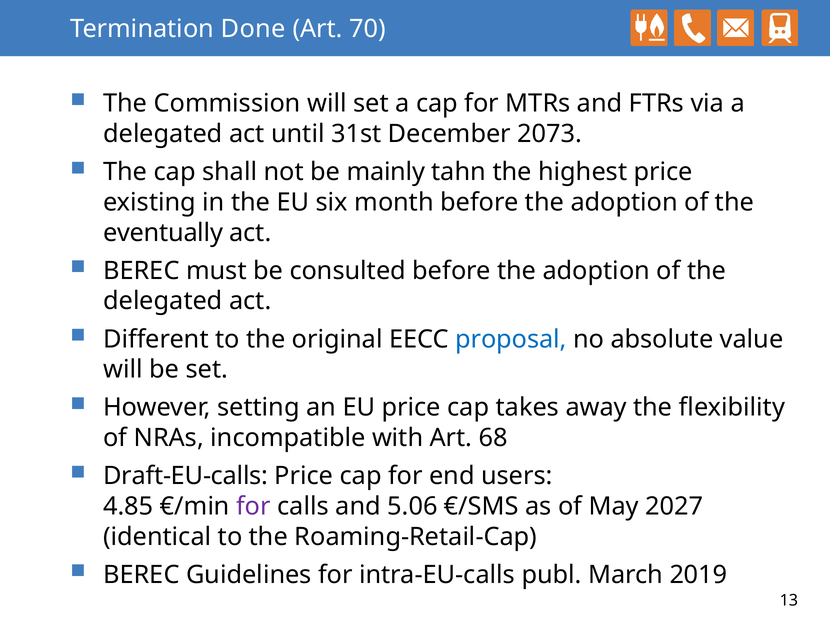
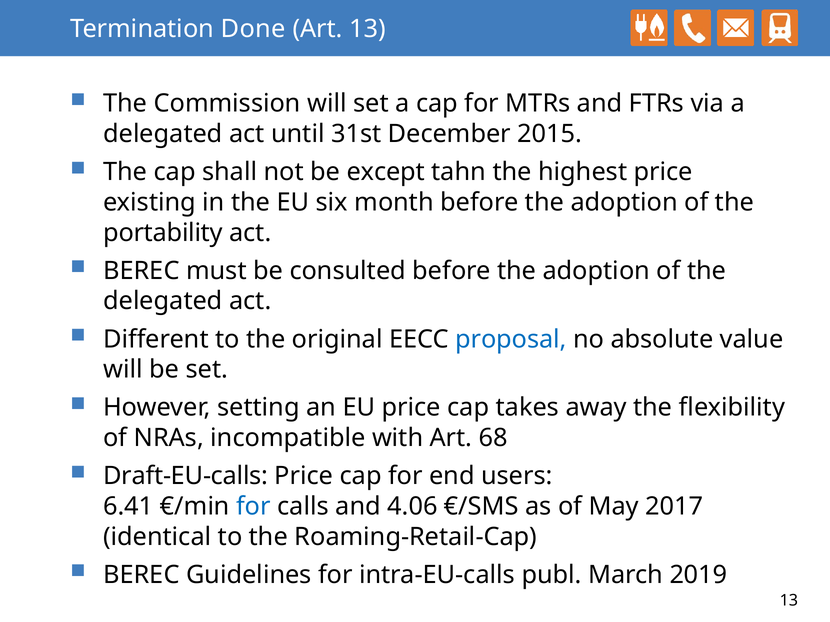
Art 70: 70 -> 13
2073: 2073 -> 2015
mainly: mainly -> except
eventually: eventually -> portability
4.85: 4.85 -> 6.41
for at (254, 507) colour: purple -> blue
5.06: 5.06 -> 4.06
2027: 2027 -> 2017
